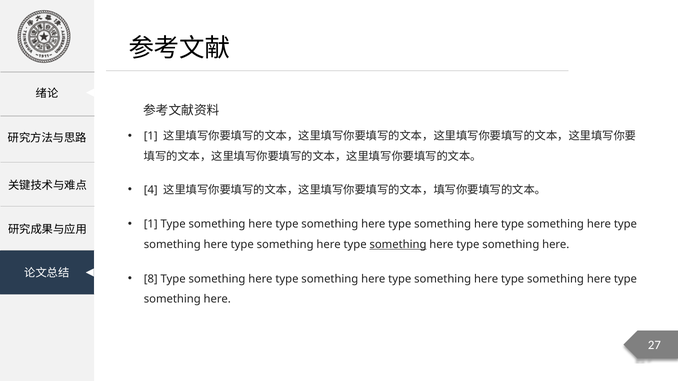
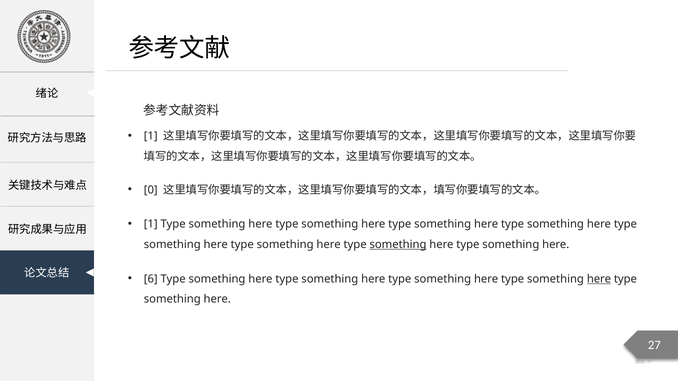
4: 4 -> 0
8: 8 -> 6
here at (599, 279) underline: none -> present
